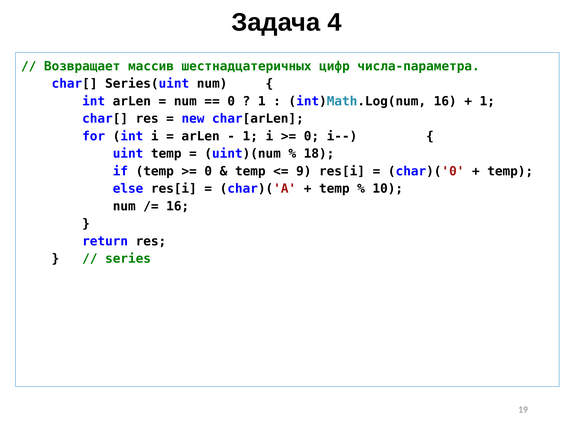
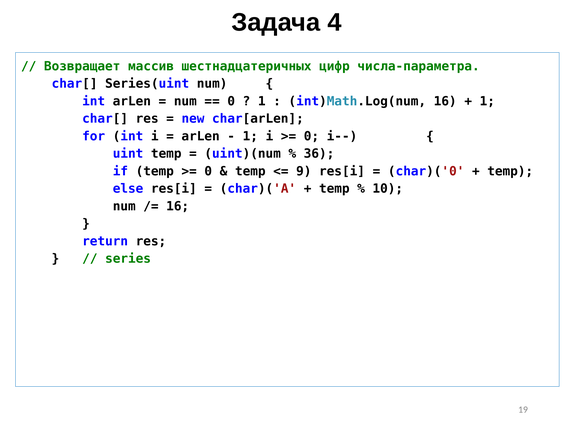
18: 18 -> 36
